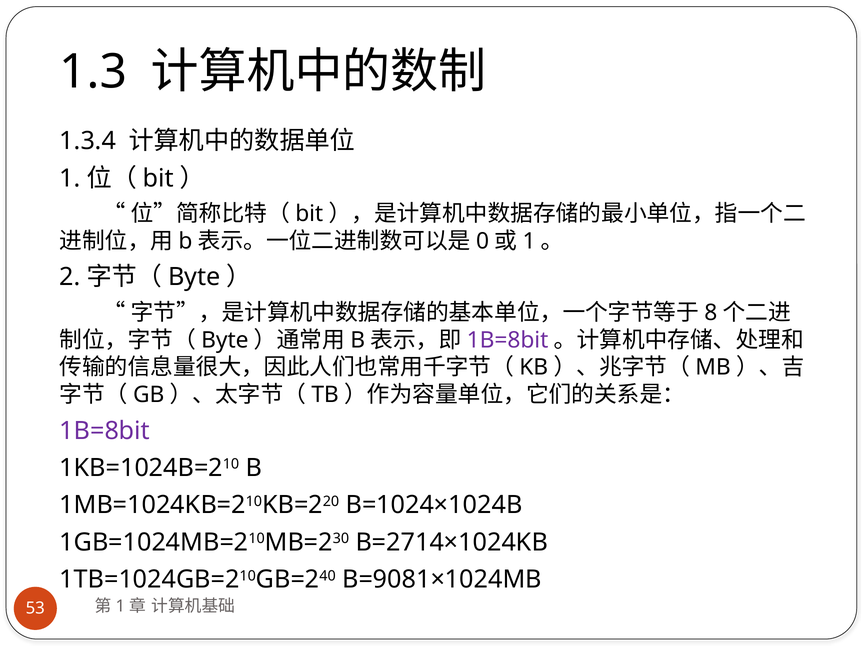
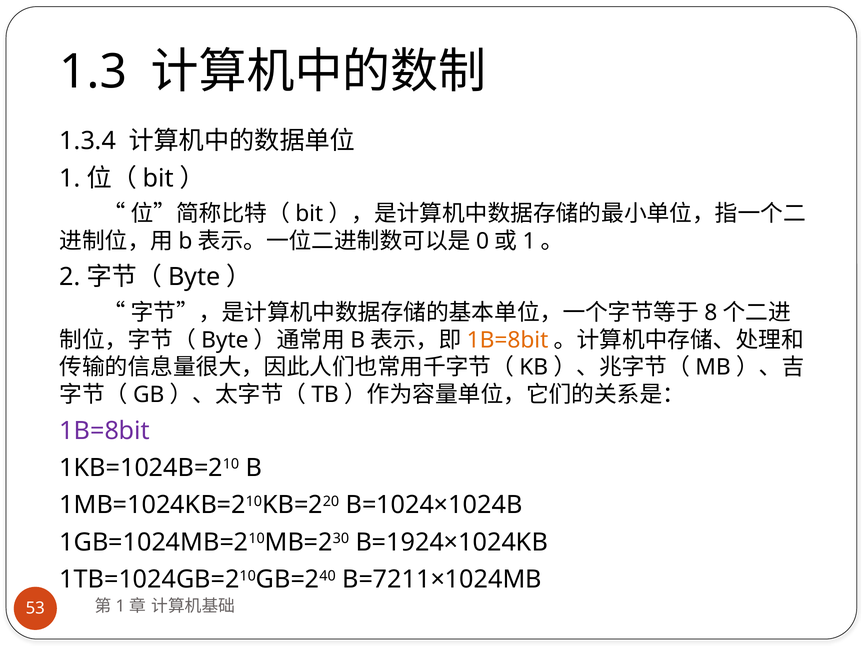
1B=8bit at (508, 340) colour: purple -> orange
B=2714×1024KB: B=2714×1024KB -> B=1924×1024KB
B=9081×1024MB: B=9081×1024MB -> B=7211×1024MB
